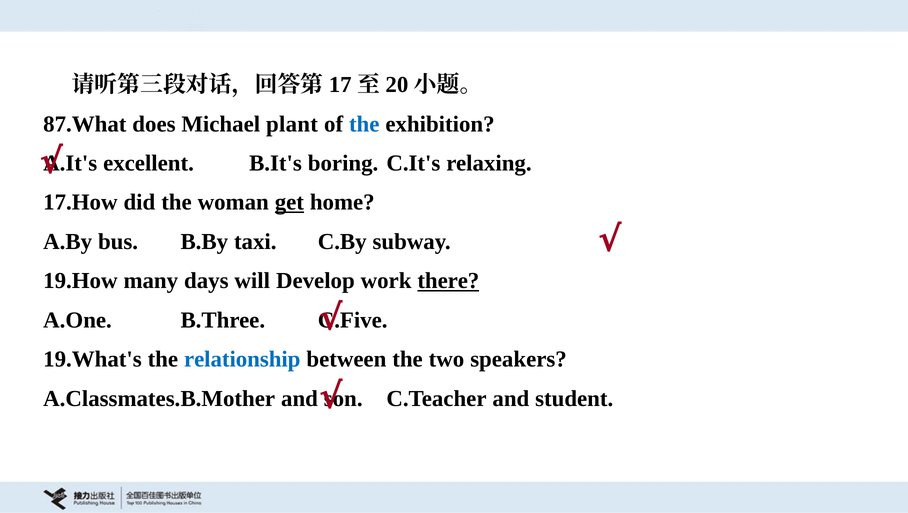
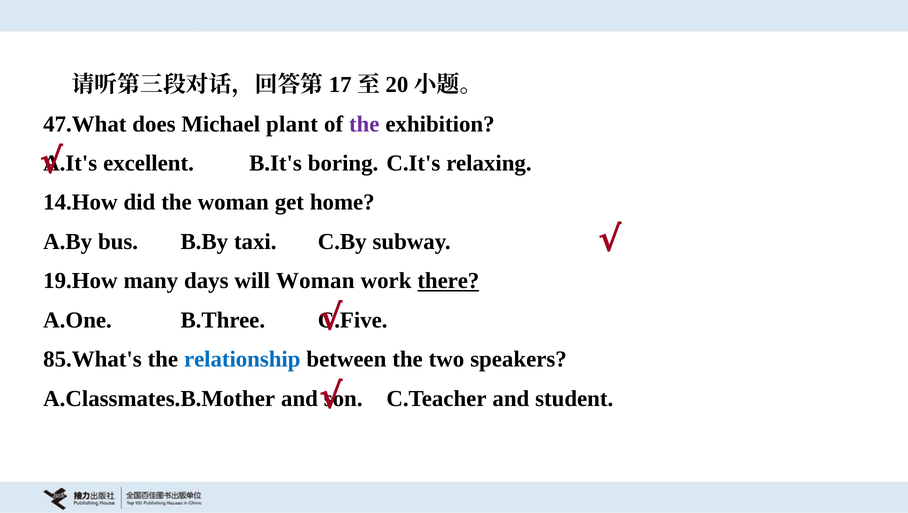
87.What: 87.What -> 47.What
the at (364, 124) colour: blue -> purple
17.How: 17.How -> 14.How
get underline: present -> none
will Develop: Develop -> Woman
19.What's: 19.What's -> 85.What's
